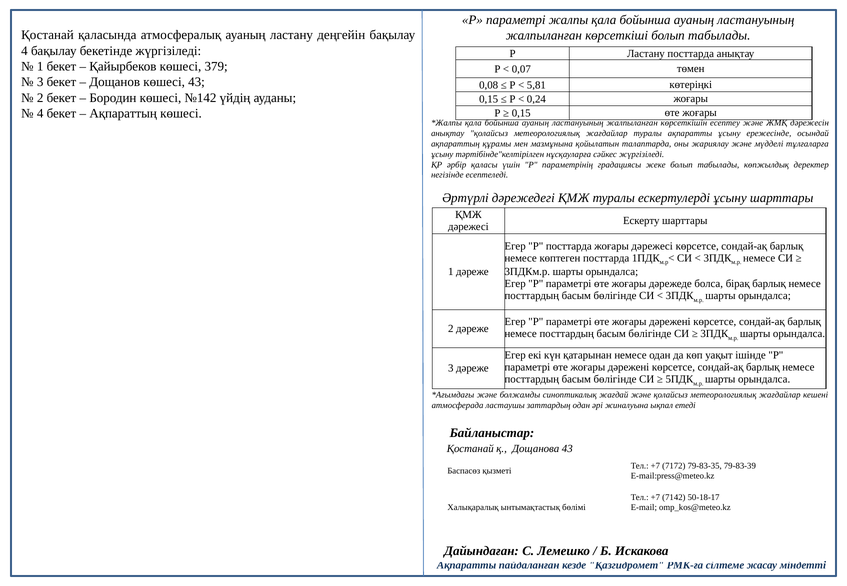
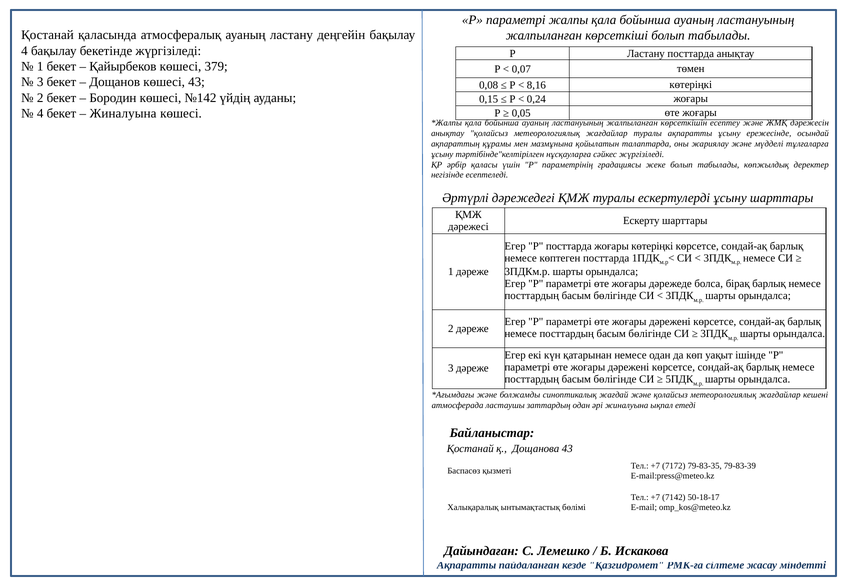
5,81: 5,81 -> 8,16
Ақпараттың at (123, 113): Ақпараттың -> Жиналуына
0,15 at (521, 113): 0,15 -> 0,05
жоғары дәрежесі: дәрежесі -> көтеріңкі
